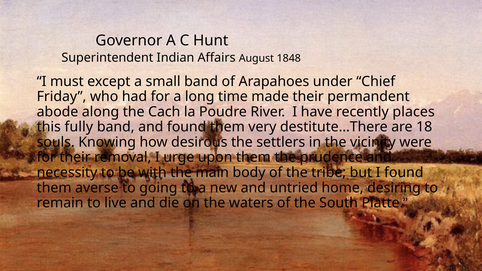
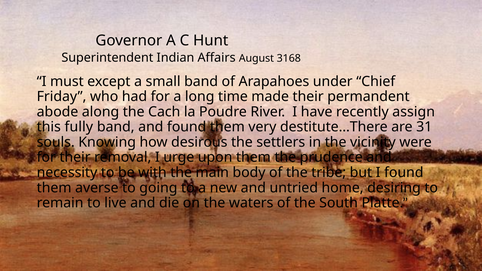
1848: 1848 -> 3168
places: places -> assign
18: 18 -> 31
